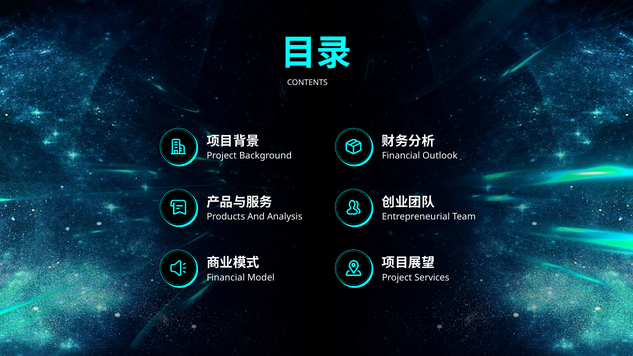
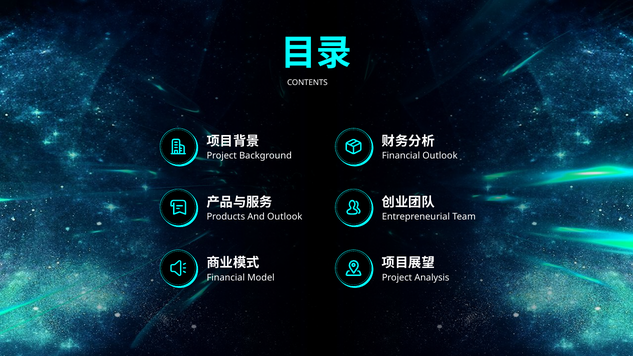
And Analysis: Analysis -> Outlook
Services: Services -> Analysis
